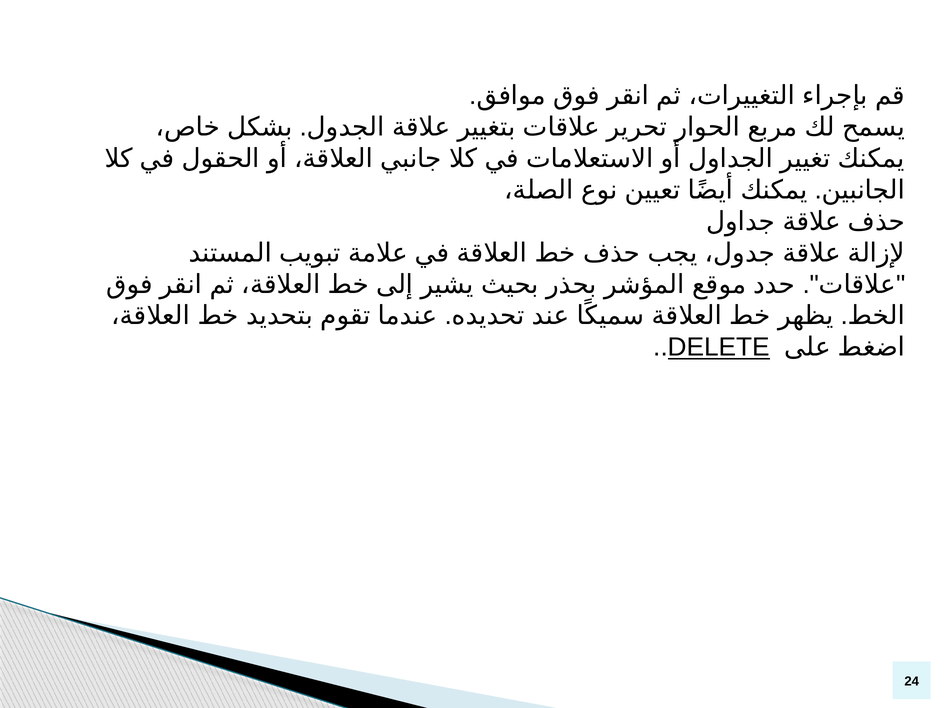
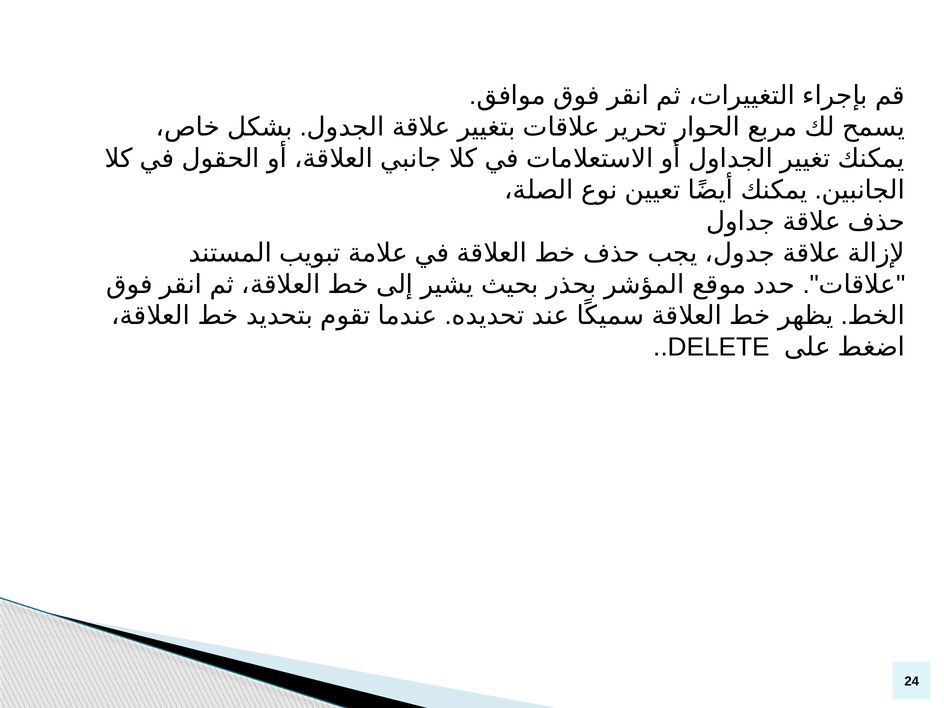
DELETE underline: present -> none
